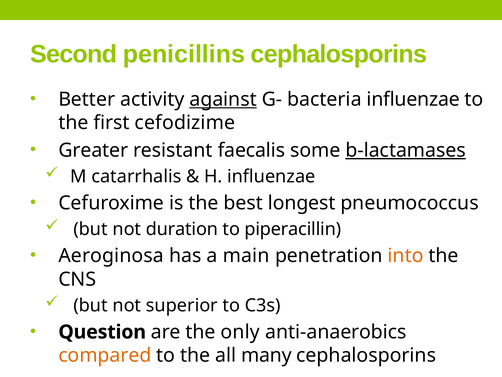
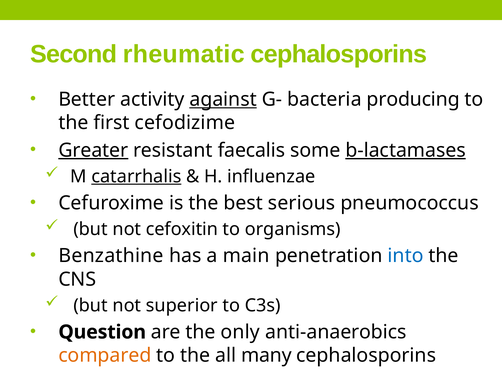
penicillins: penicillins -> rheumatic
bacteria influenzae: influenzae -> producing
Greater underline: none -> present
catarrhalis underline: none -> present
longest: longest -> serious
duration: duration -> cefoxitin
piperacillin: piperacillin -> organisms
Aeroginosa: Aeroginosa -> Benzathine
into colour: orange -> blue
